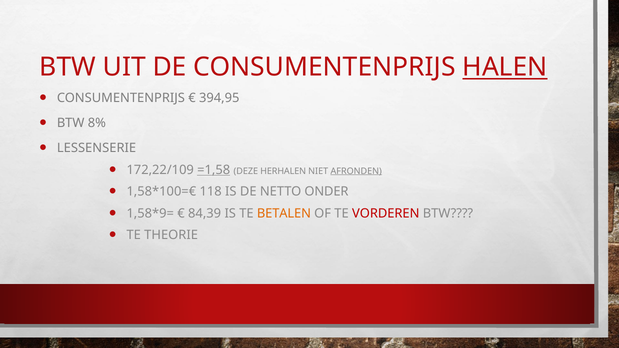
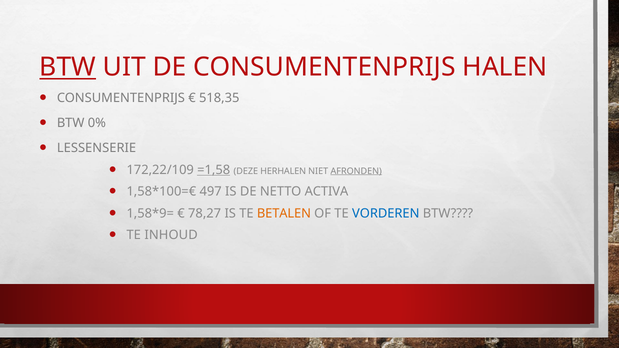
BTW at (68, 67) underline: none -> present
HALEN underline: present -> none
394,95: 394,95 -> 518,35
8%: 8% -> 0%
118: 118 -> 497
ONDER: ONDER -> ACTIVA
84,39: 84,39 -> 78,27
VORDEREN colour: red -> blue
THEORIE: THEORIE -> INHOUD
